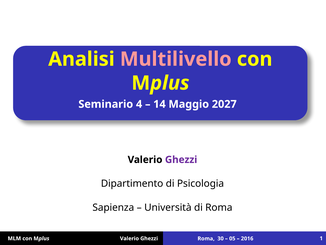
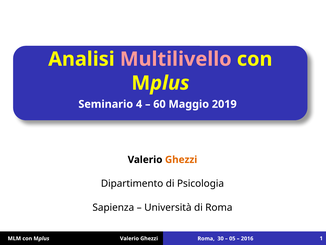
14: 14 -> 60
2027: 2027 -> 2019
Ghezzi at (181, 159) colour: purple -> orange
